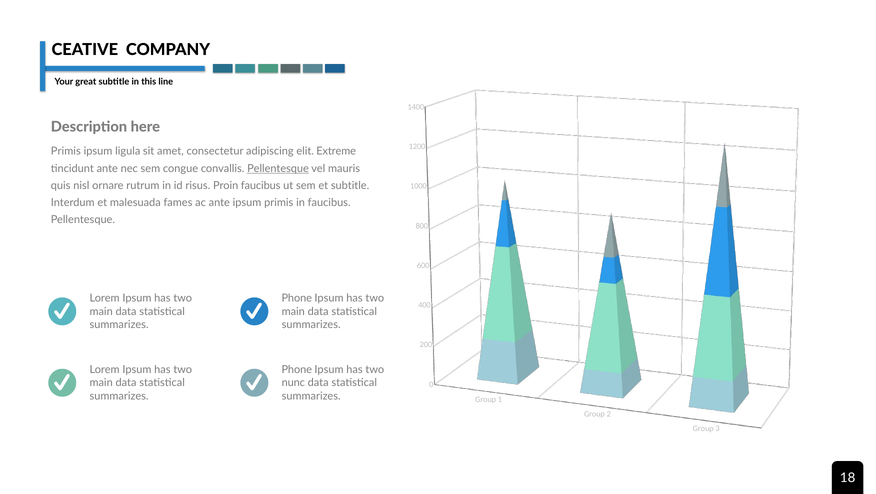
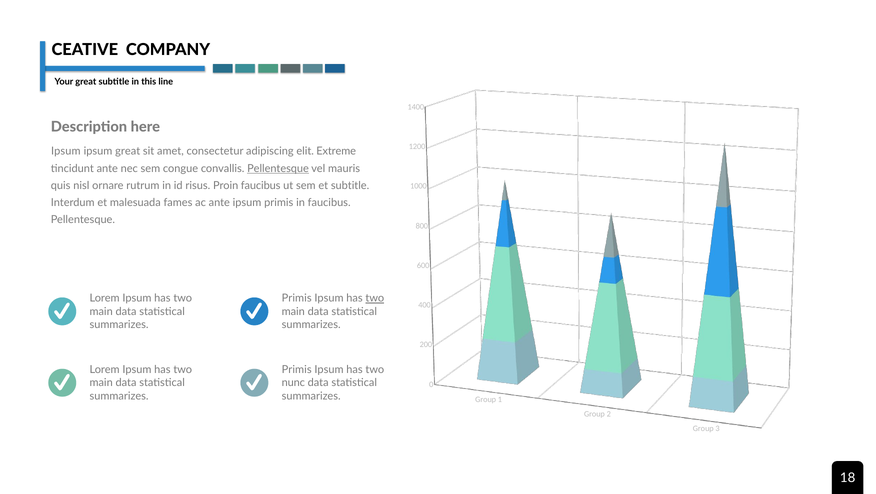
Primis at (66, 151): Primis -> Ipsum
ipsum ligula: ligula -> great
Phone at (297, 298): Phone -> Primis
two at (375, 298) underline: none -> present
Phone at (297, 370): Phone -> Primis
